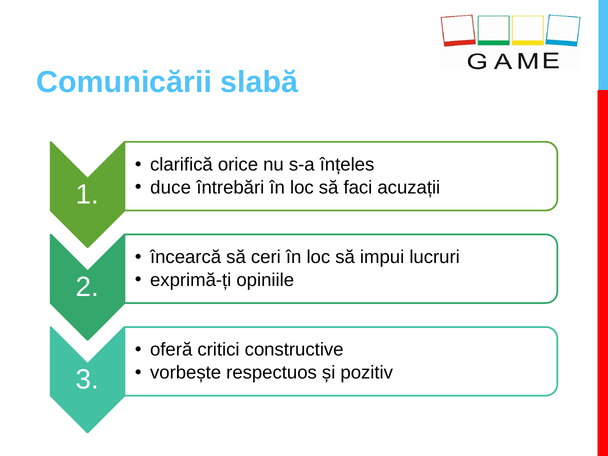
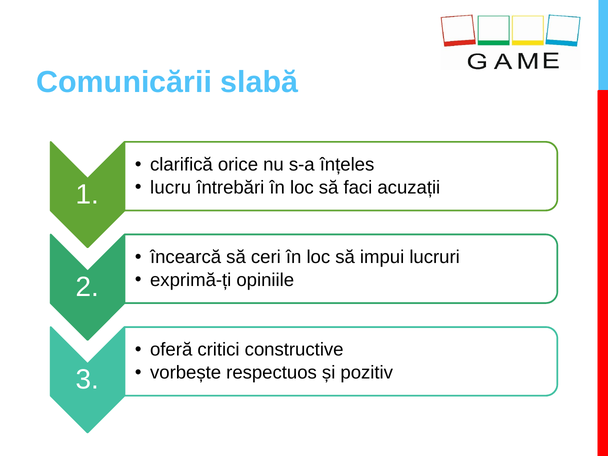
duce: duce -> lucru
